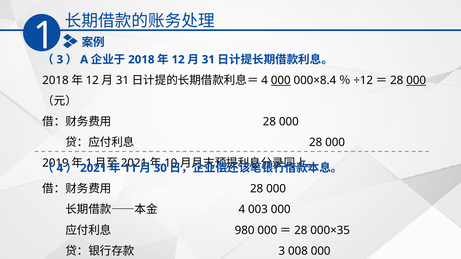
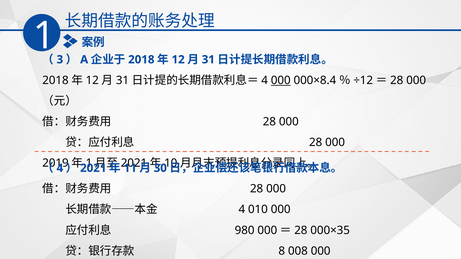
000 at (416, 80) underline: present -> none
003: 003 -> 010
3 at (282, 251): 3 -> 8
